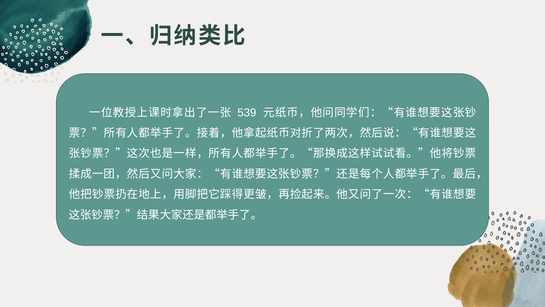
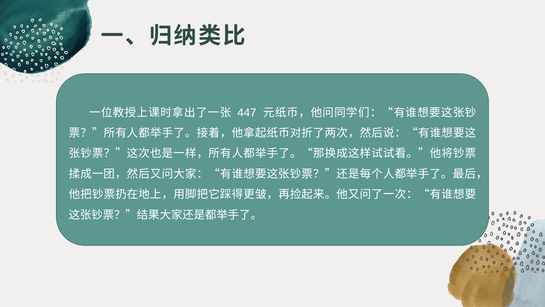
539: 539 -> 447
